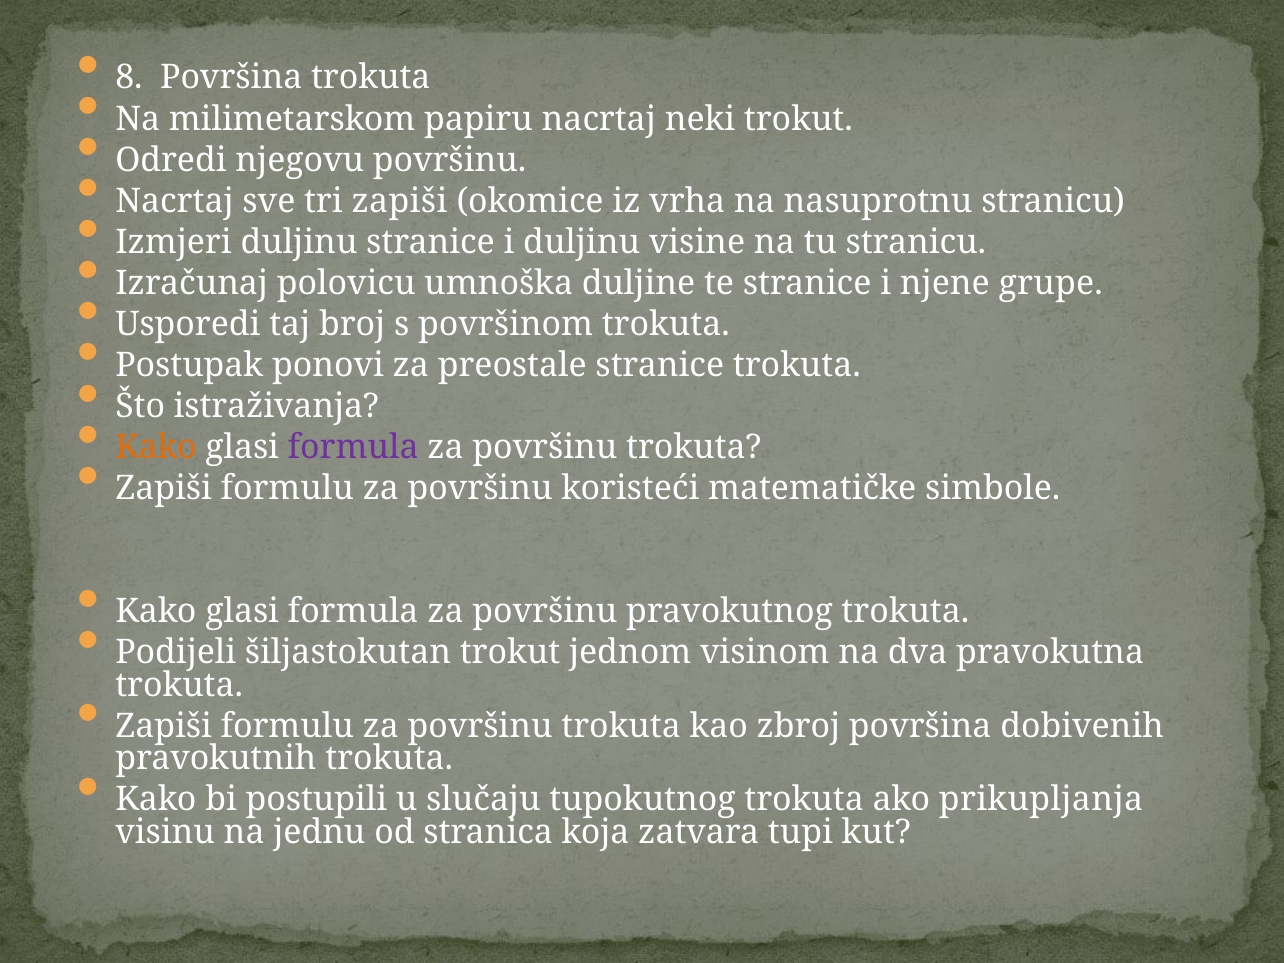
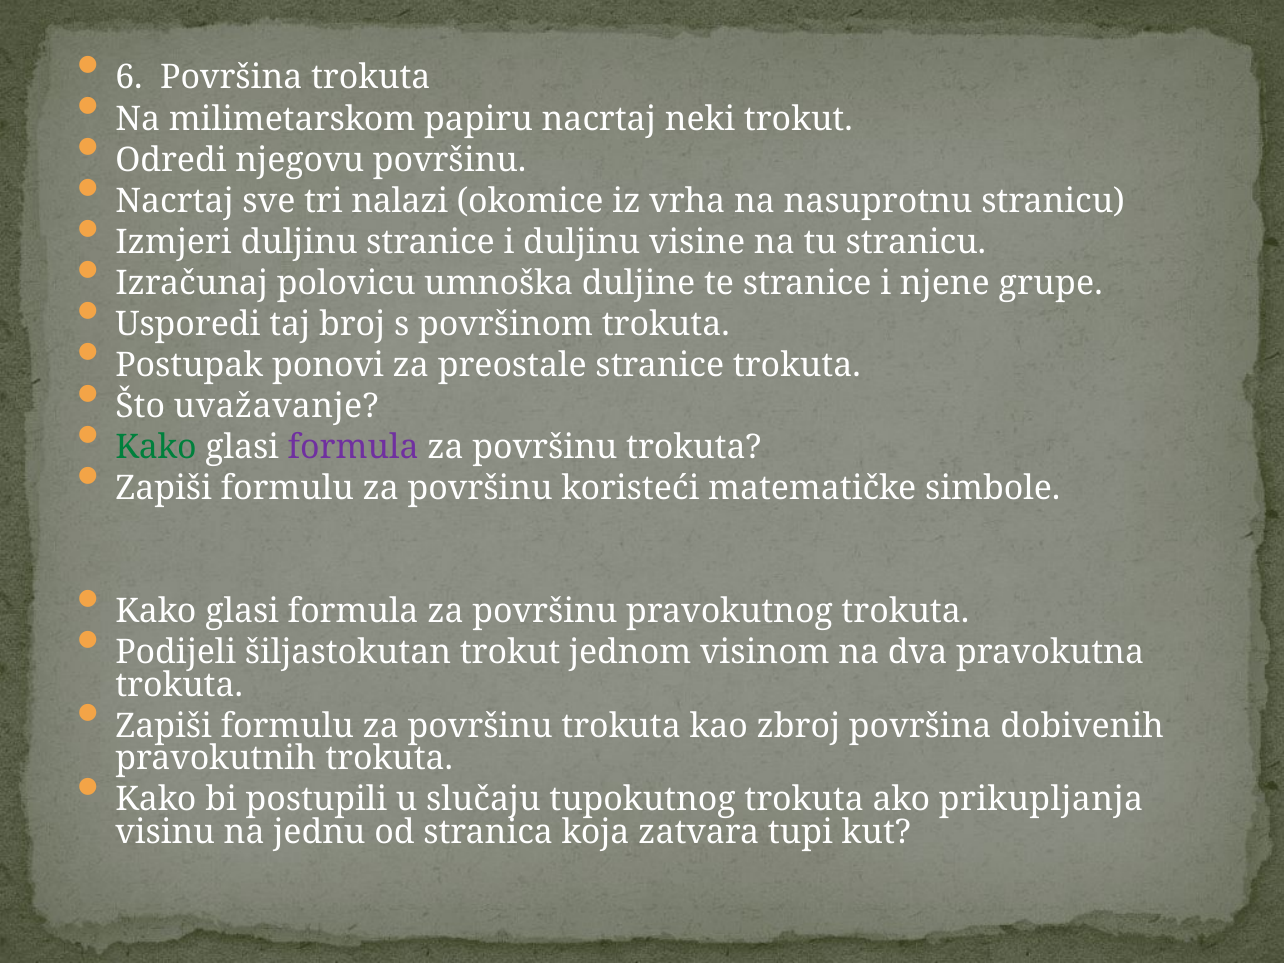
8: 8 -> 6
tri zapiši: zapiši -> nalazi
istraživanja: istraživanja -> uvažavanje
Kako at (156, 447) colour: orange -> green
